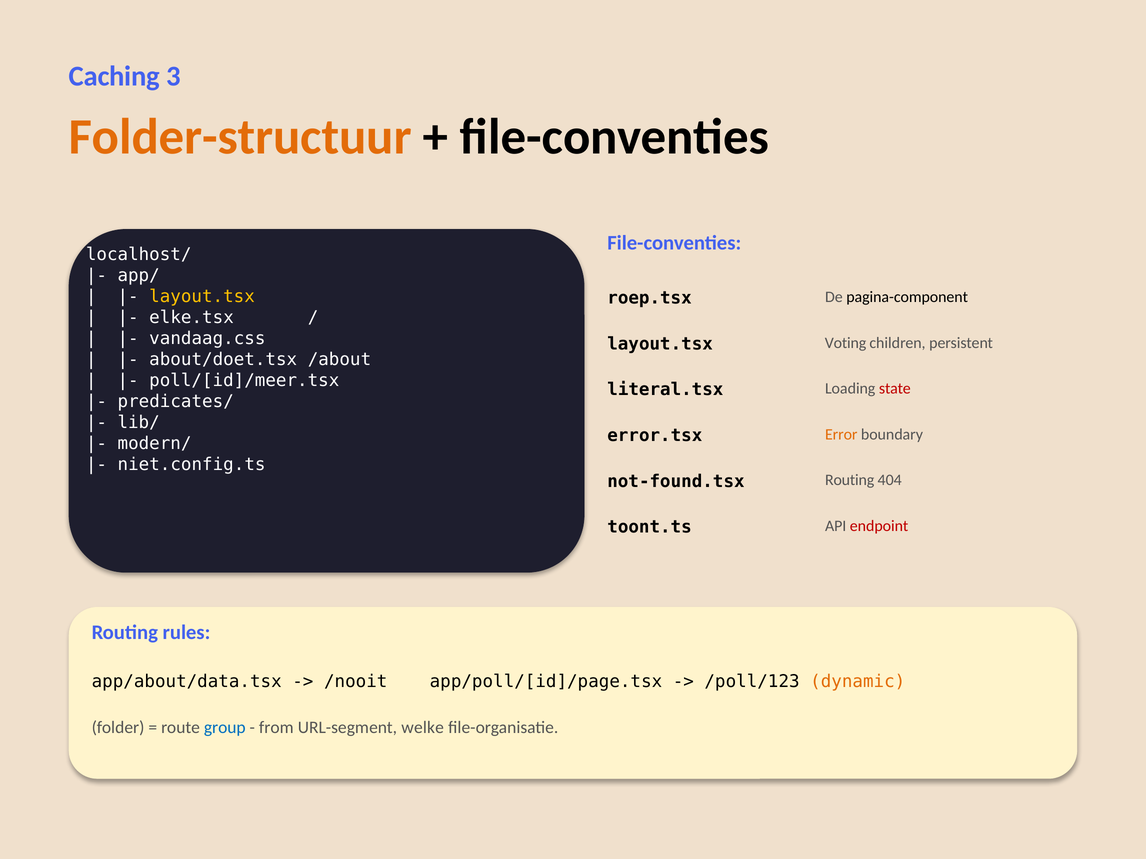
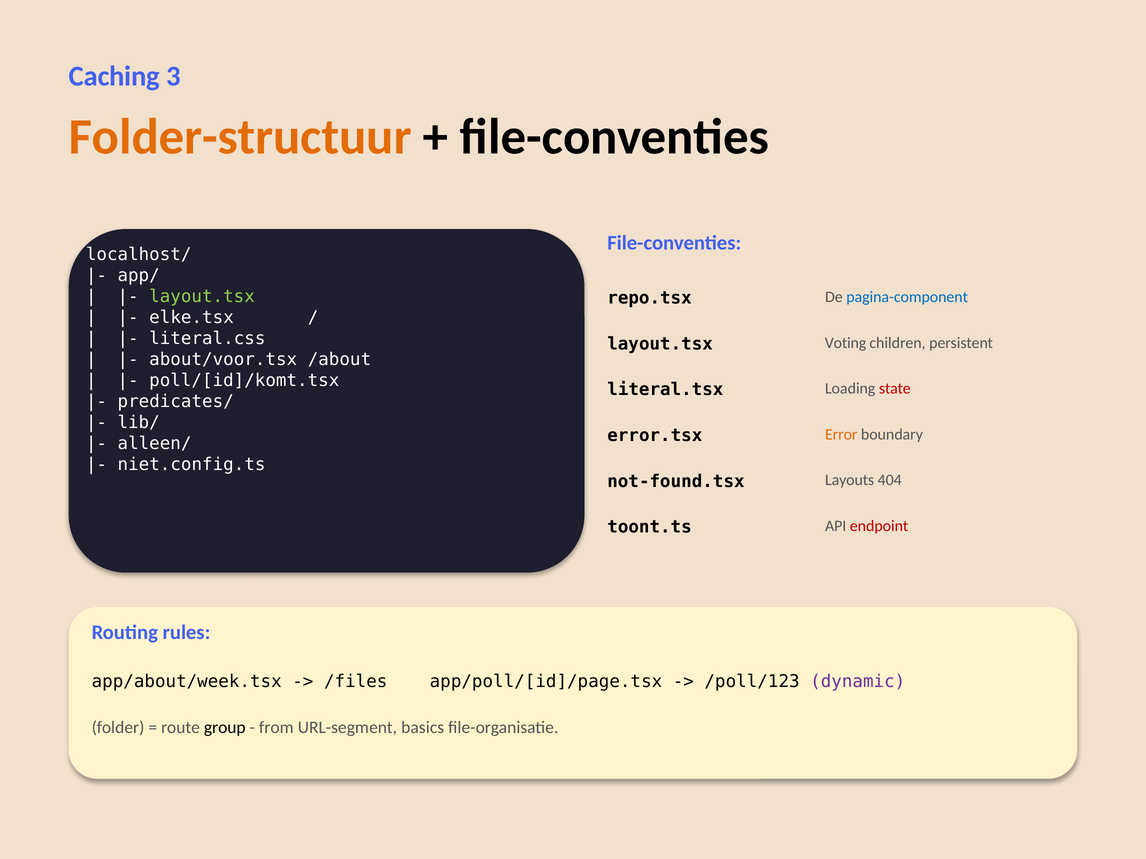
layout.tsx at (202, 297) colour: yellow -> light green
roep.tsx: roep.tsx -> repo.tsx
pagina-component colour: black -> blue
vandaag.css: vandaag.css -> literal.css
about/doet.tsx: about/doet.tsx -> about/voor.tsx
poll/[id]/meer.tsx: poll/[id]/meer.tsx -> poll/[id]/komt.tsx
modern/: modern/ -> alleen/
not-found.tsx Routing: Routing -> Layouts
app/about/data.tsx: app/about/data.tsx -> app/about/week.tsx
/nooit: /nooit -> /files
dynamic colour: orange -> purple
group colour: blue -> black
welke: welke -> basics
